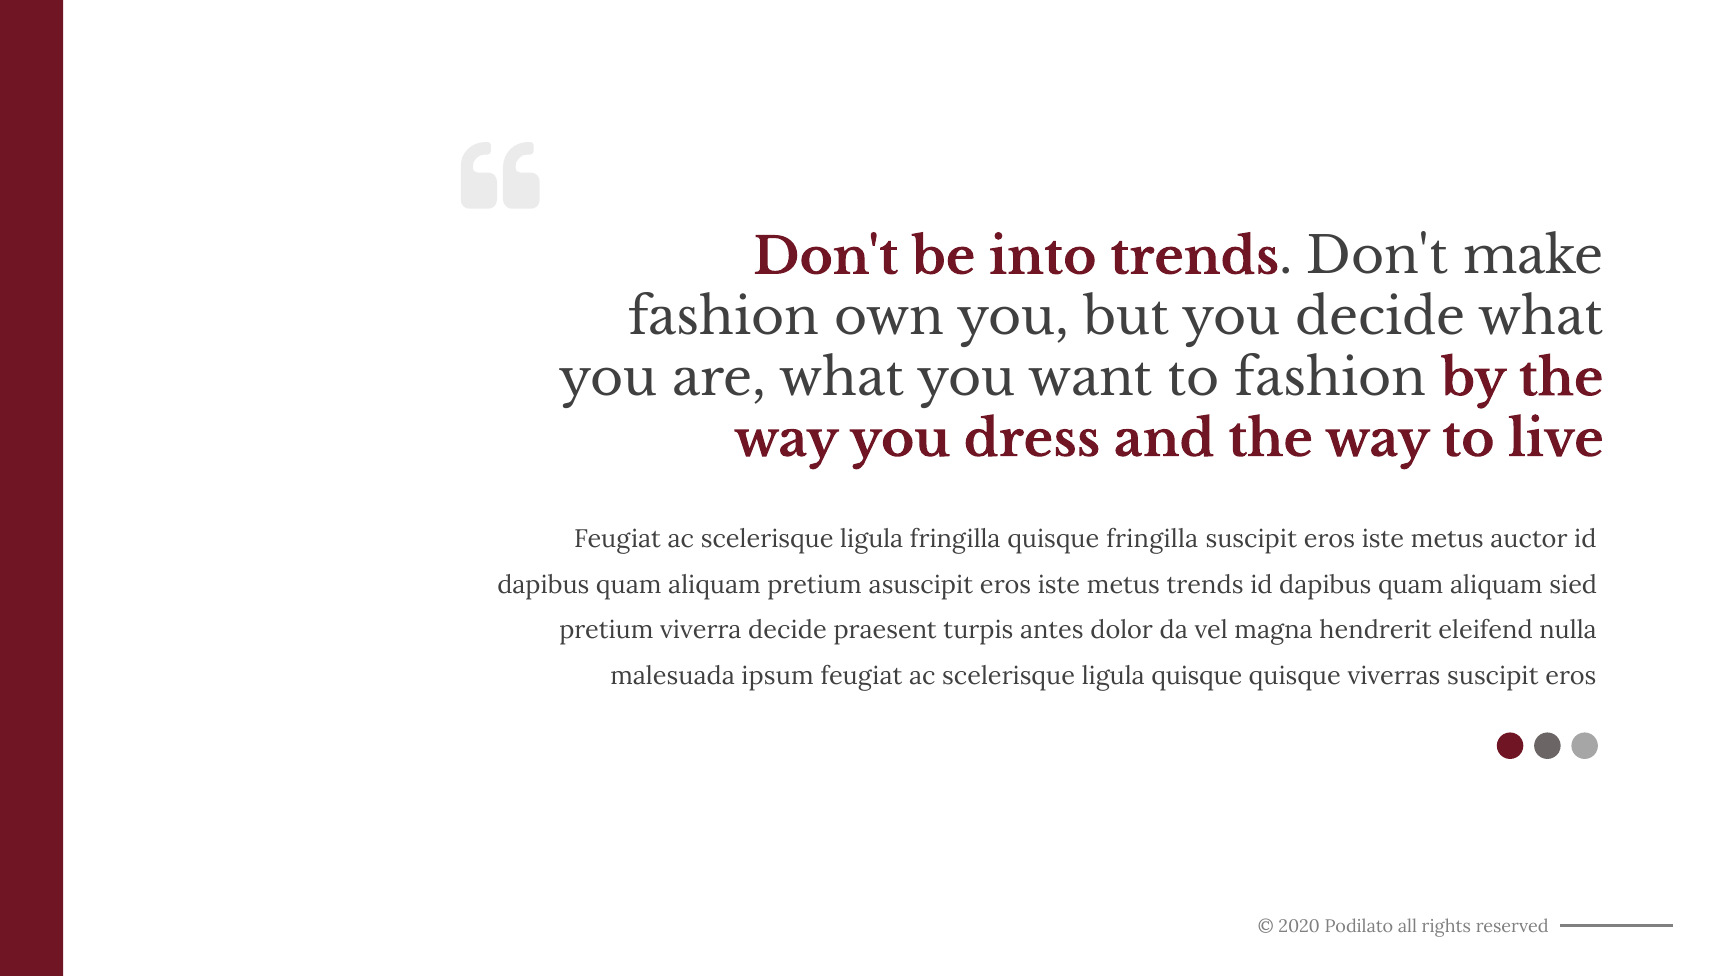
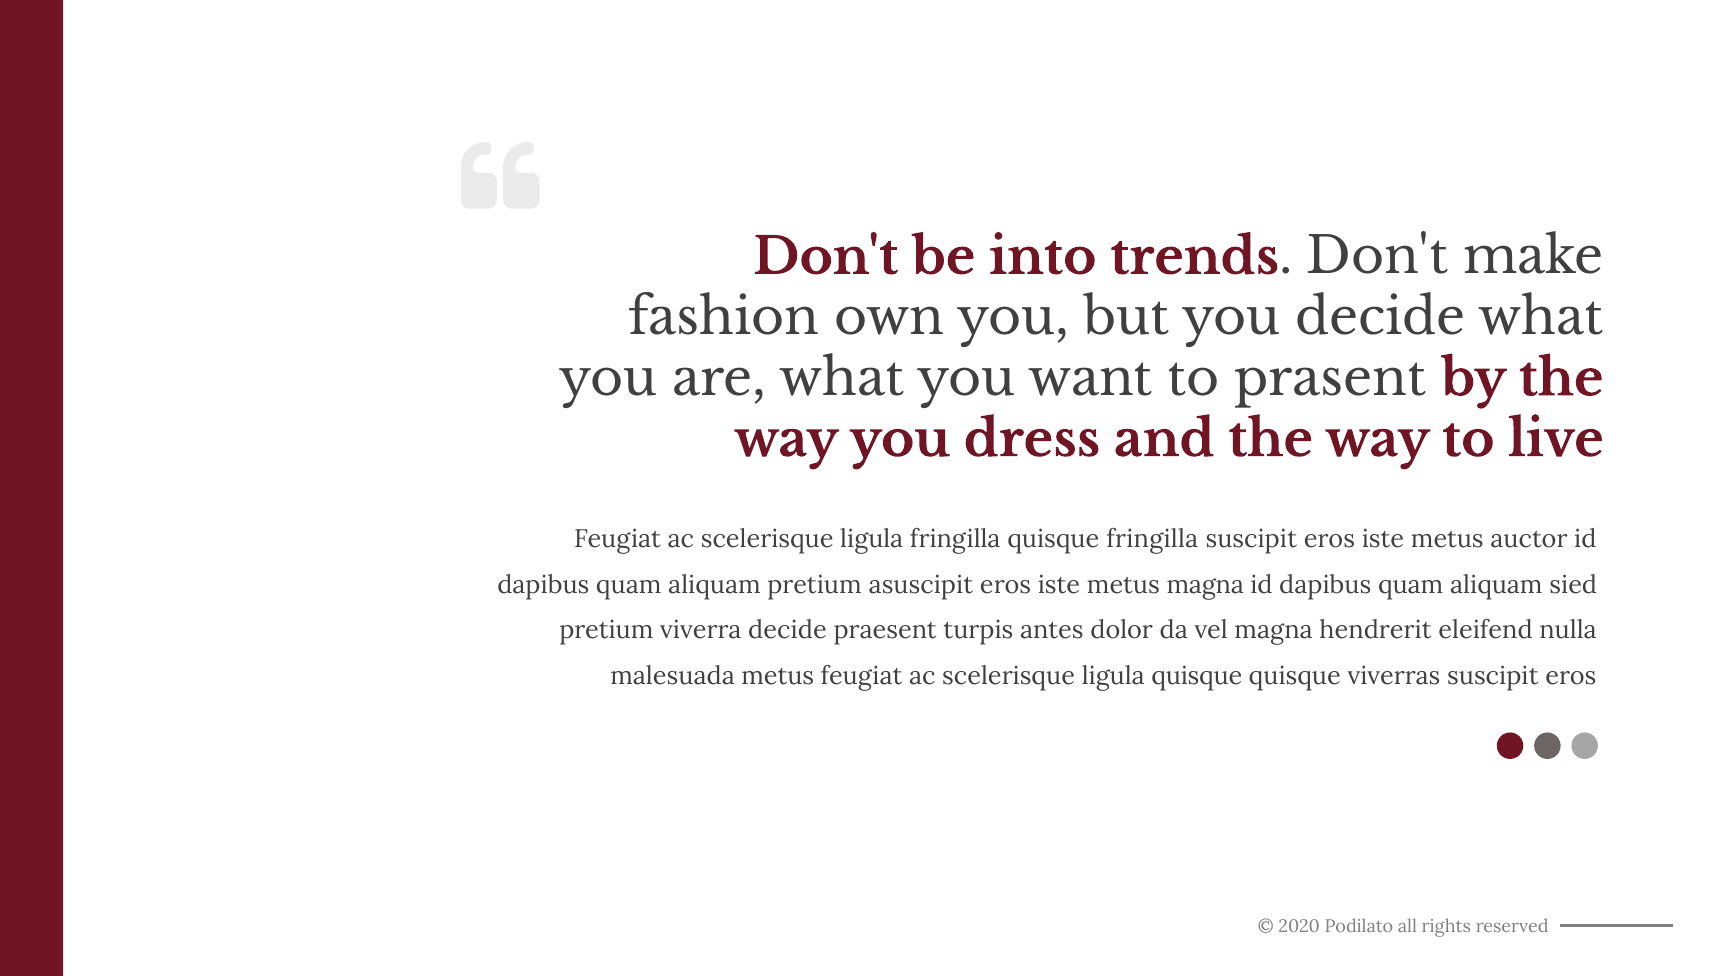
to fashion: fashion -> prasent
metus trends: trends -> magna
malesuada ipsum: ipsum -> metus
